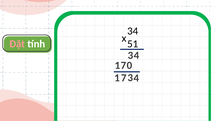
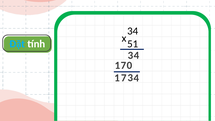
Đặt colour: pink -> light blue
